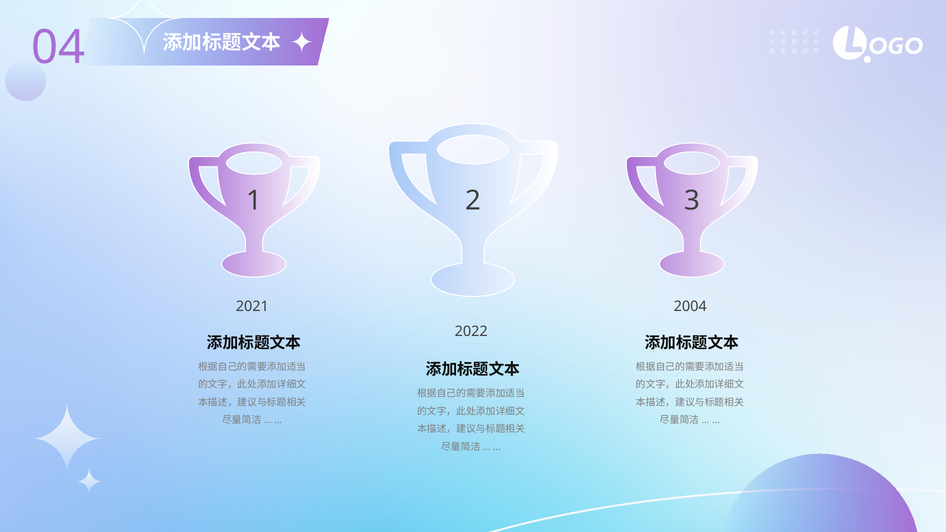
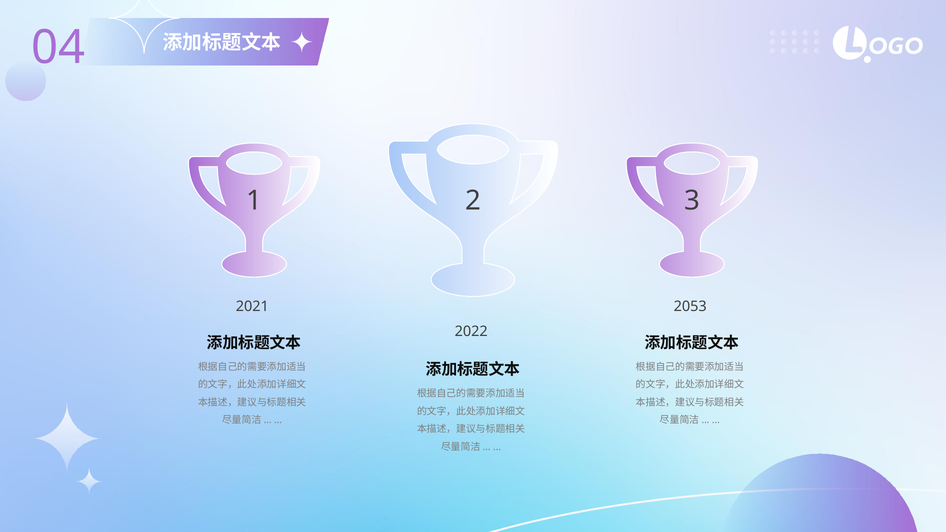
2004: 2004 -> 2053
